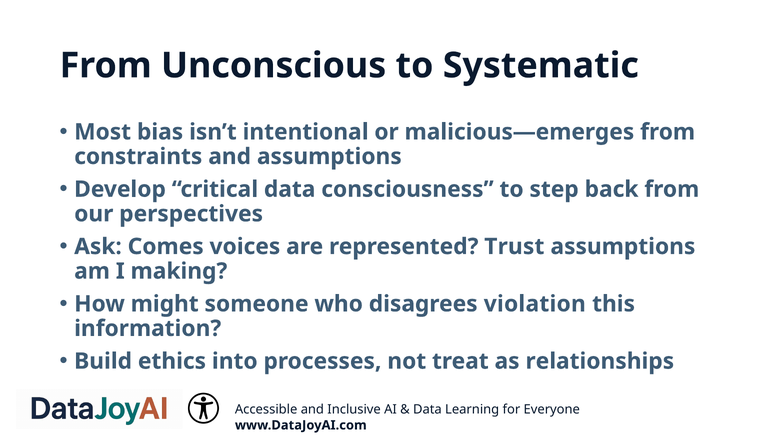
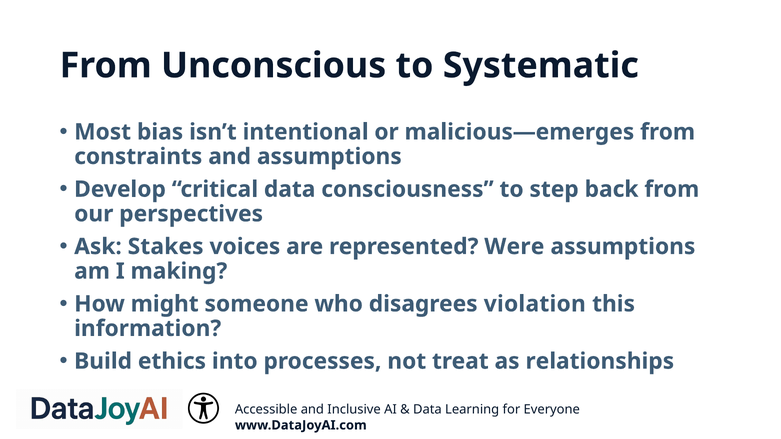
Comes: Comes -> Stakes
Trust: Trust -> Were
